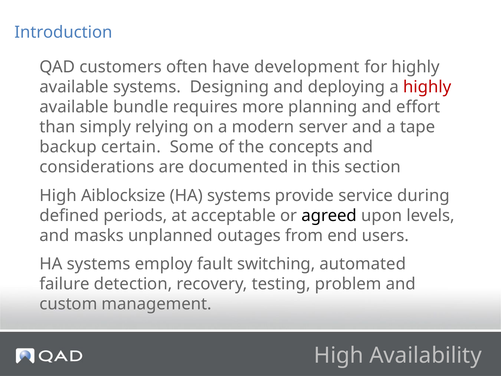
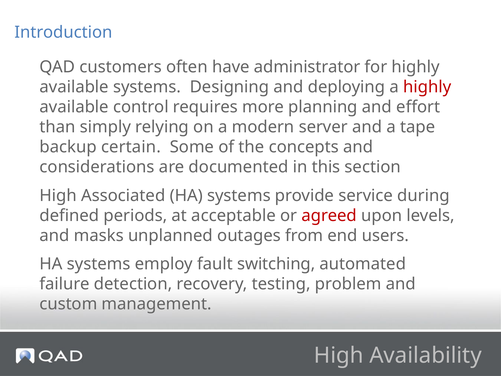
development: development -> administrator
bundle: bundle -> control
Aiblocksize: Aiblocksize -> Associated
agreed colour: black -> red
